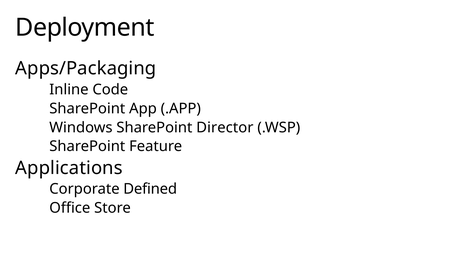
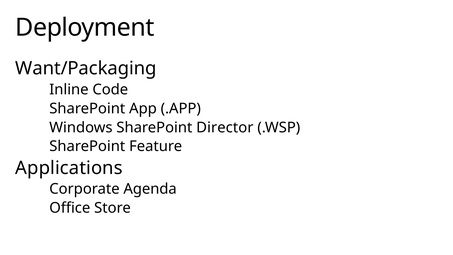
Apps/Packaging: Apps/Packaging -> Want/Packaging
Defined: Defined -> Agenda
